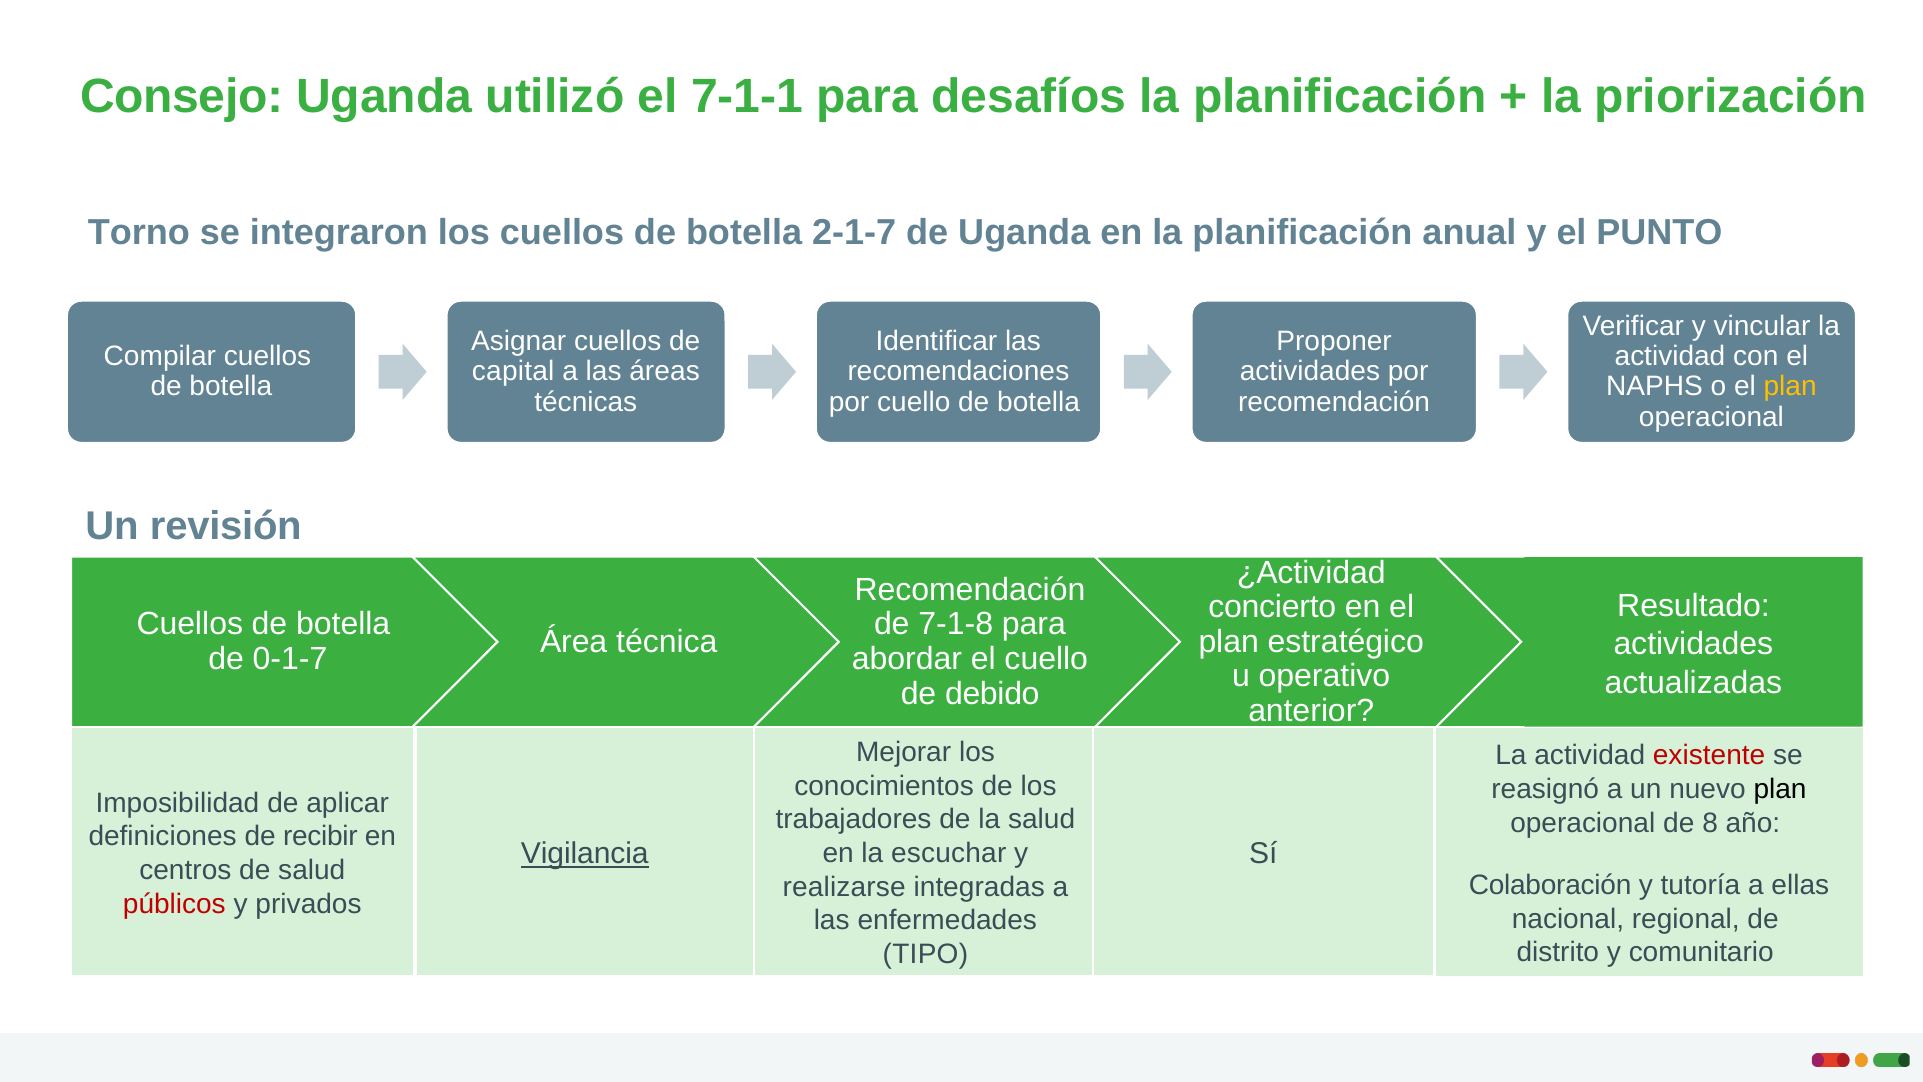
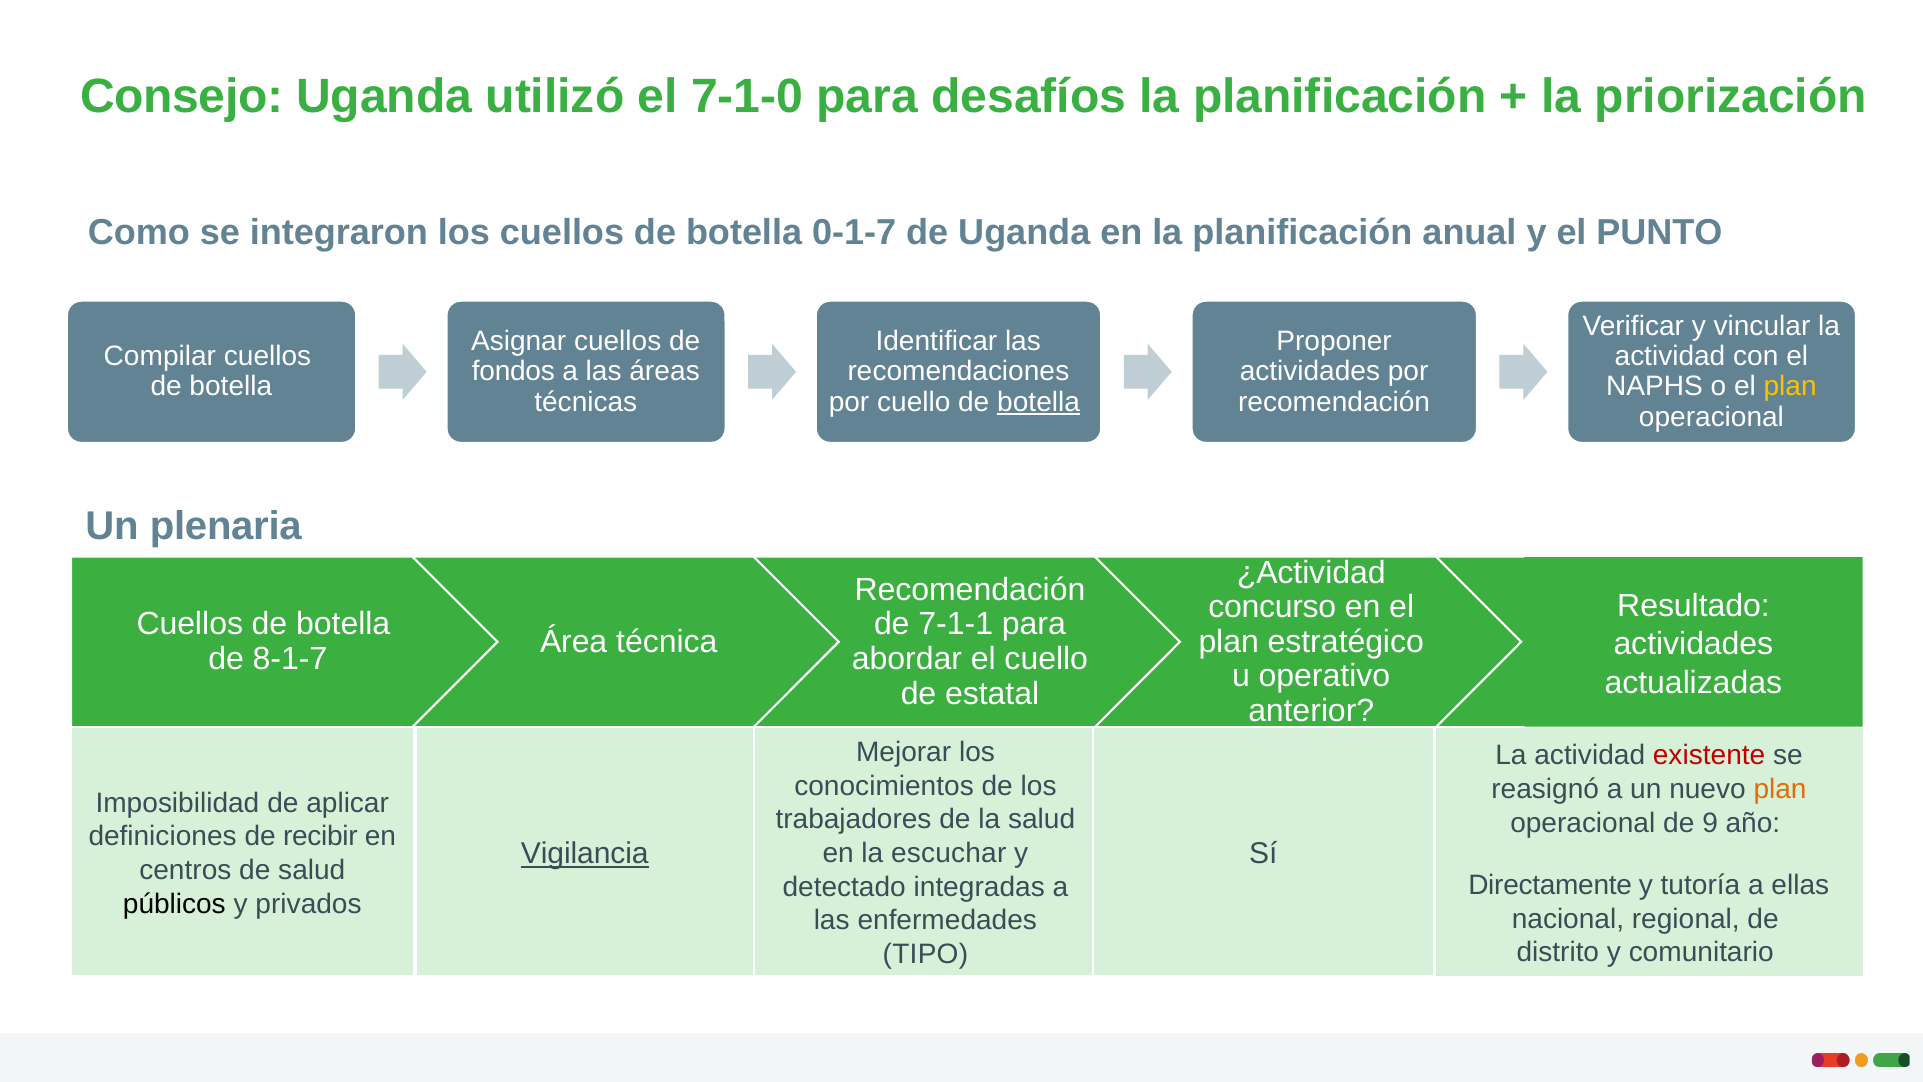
7-1-1: 7-1-1 -> 7-1-0
Torno: Torno -> Como
2-1-7: 2-1-7 -> 0-1-7
capital: capital -> fondos
botella at (1039, 402) underline: none -> present
revisión: revisión -> plenaria
concierto: concierto -> concurso
7-1-8: 7-1-8 -> 7-1-1
0-1-7: 0-1-7 -> 8-1-7
debido: debido -> estatal
plan at (1780, 789) colour: black -> orange
8: 8 -> 9
Colaboración: Colaboración -> Directamente
realizarse: realizarse -> detectado
públicos colour: red -> black
